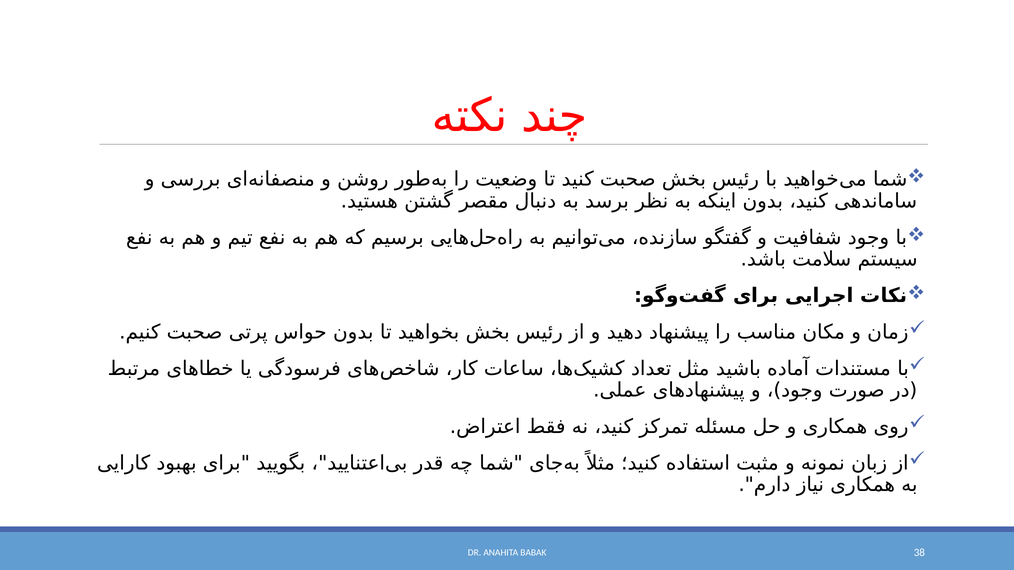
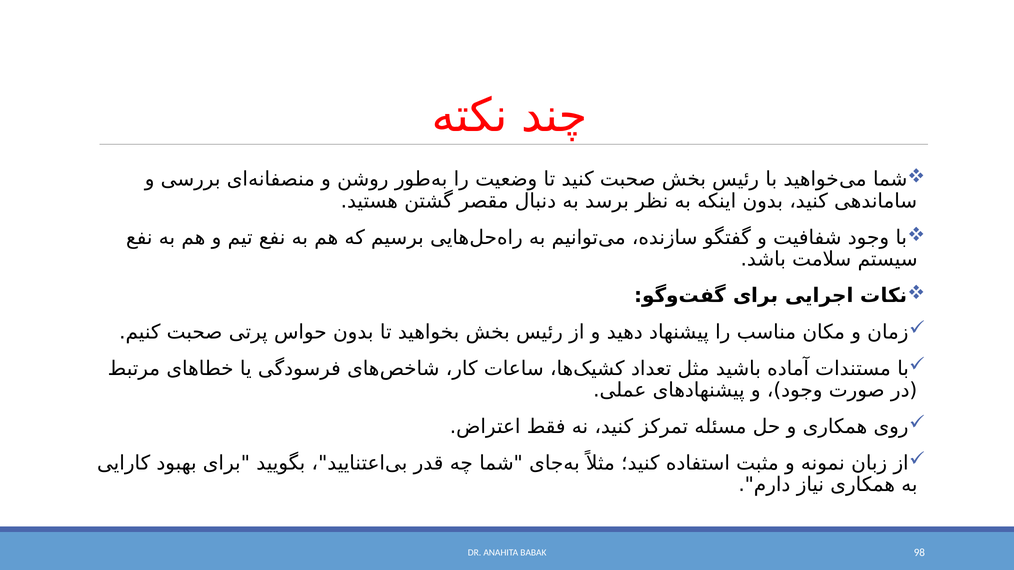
38: 38 -> 98
